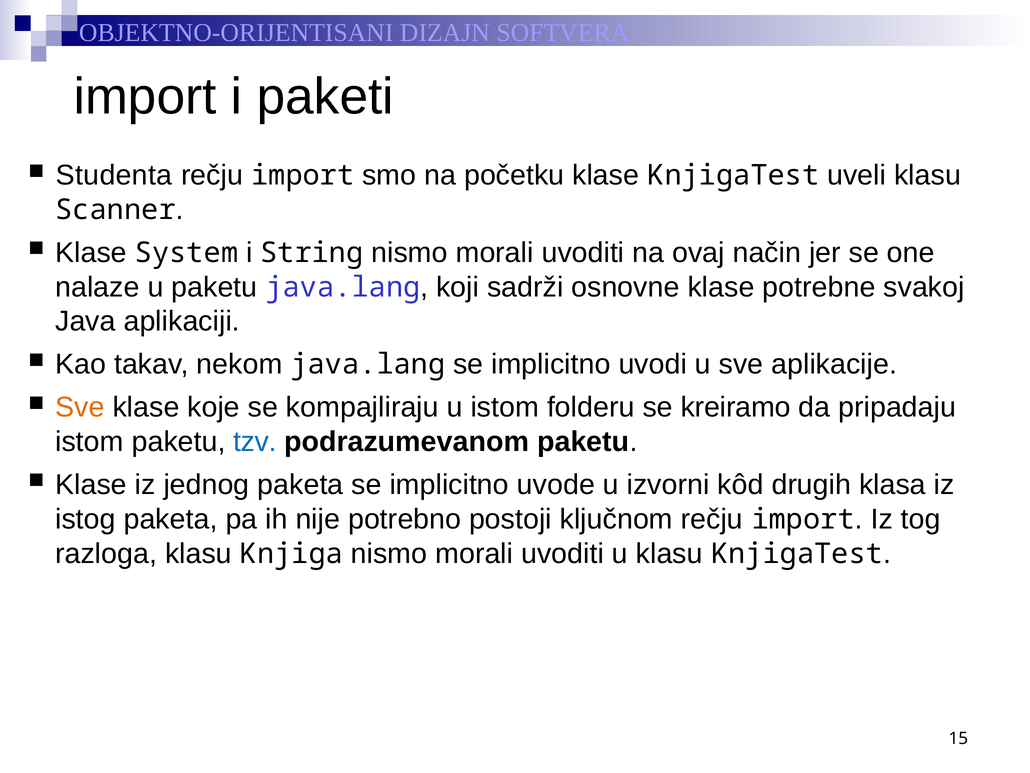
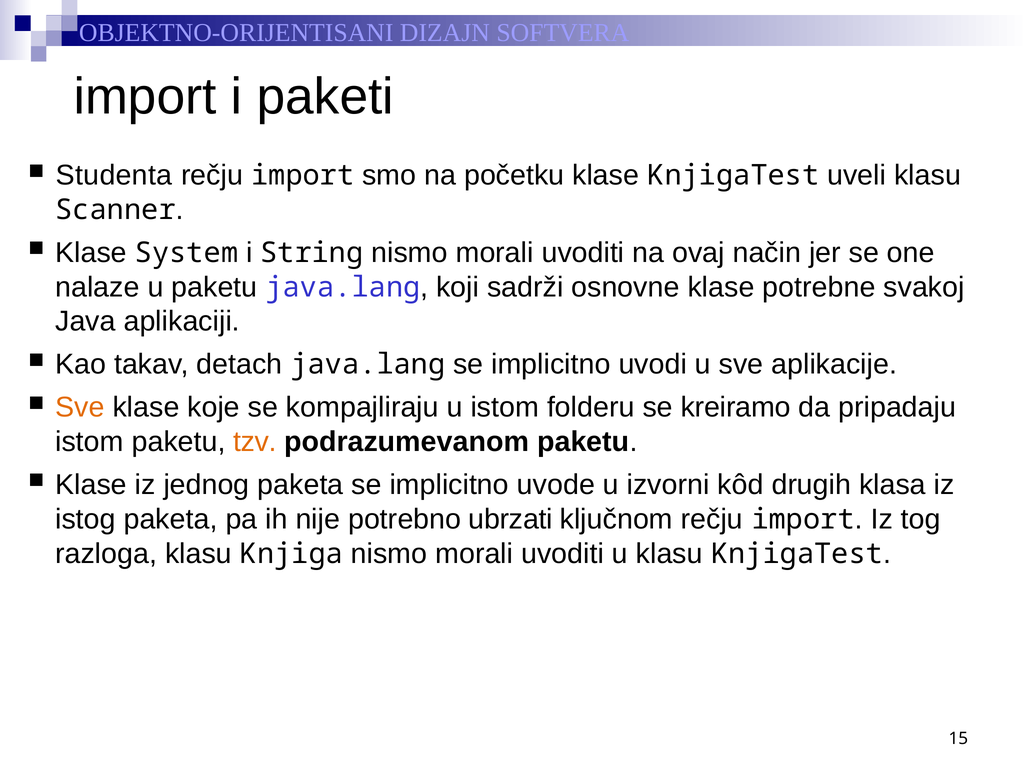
nekom: nekom -> detach
tzv colour: blue -> orange
postoji: postoji -> ubrzati
